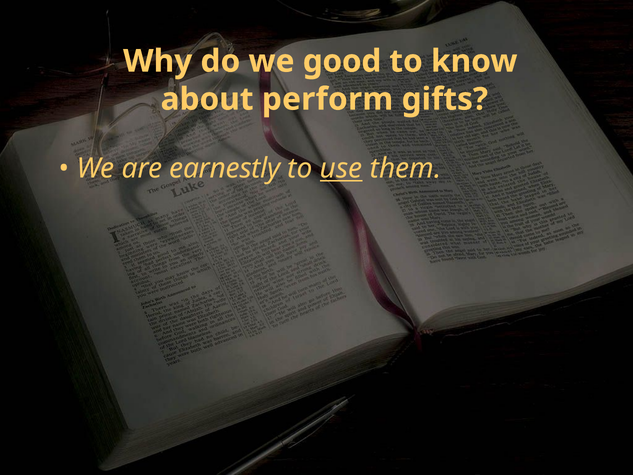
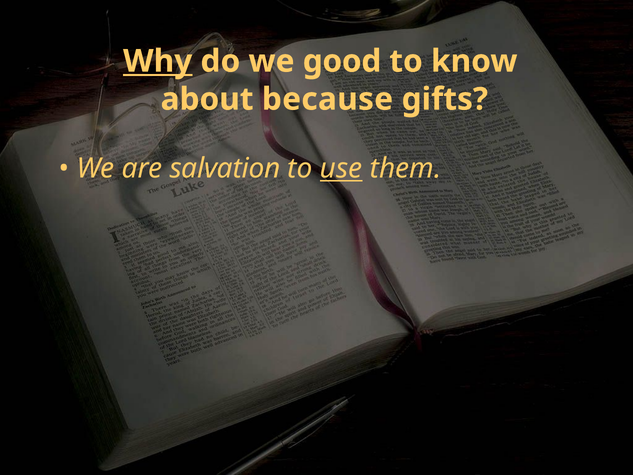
Why underline: none -> present
perform: perform -> because
earnestly: earnestly -> salvation
